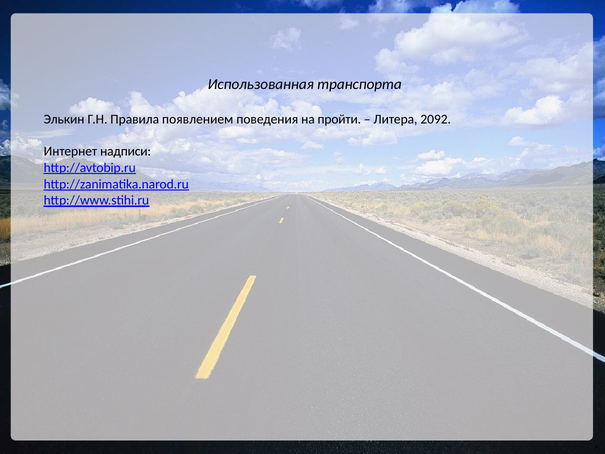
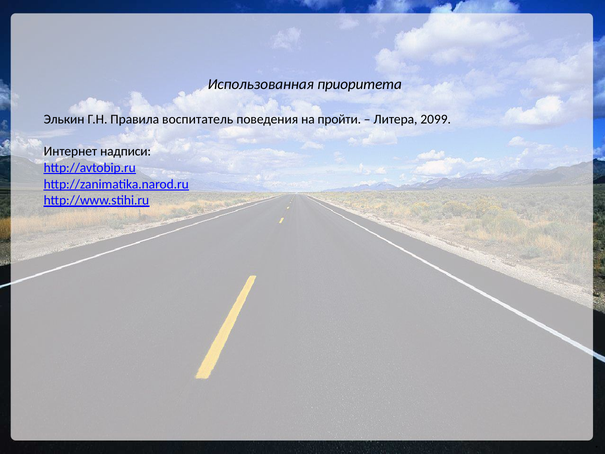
транспорта: транспорта -> приоритета
появлением: появлением -> воспитатель
2092: 2092 -> 2099
